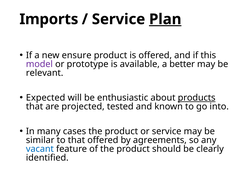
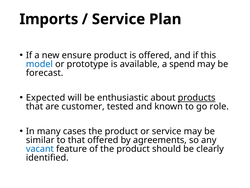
Plan underline: present -> none
model colour: purple -> blue
better: better -> spend
relevant: relevant -> forecast
projected: projected -> customer
into: into -> role
